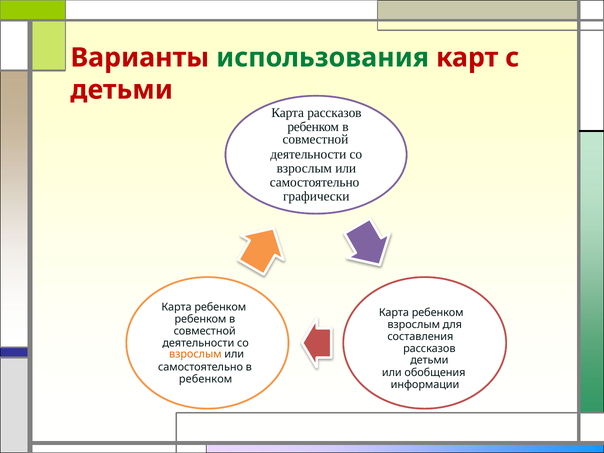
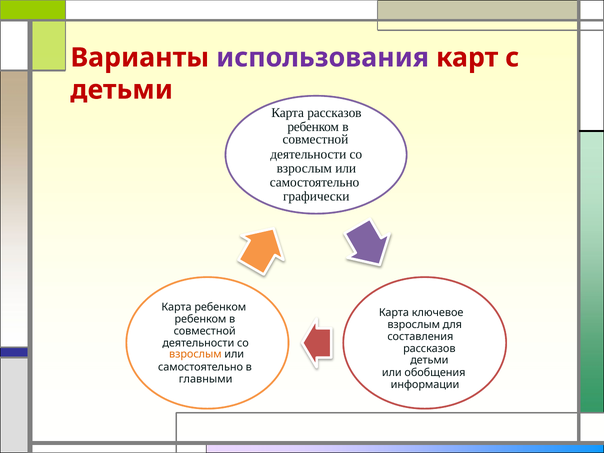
использования colour: green -> purple
ребенком at (438, 313): ребенком -> ключевое
ребенком at (206, 379): ребенком -> главными
